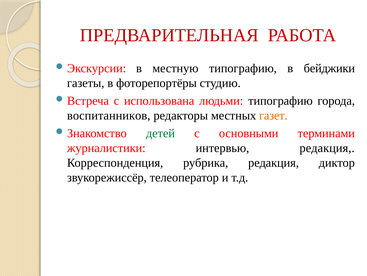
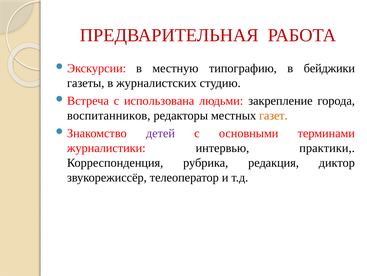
фоторепортёры: фоторепортёры -> журналистских
людьми типографию: типографию -> закрепление
детей colour: green -> purple
интервью редакция: редакция -> практики
